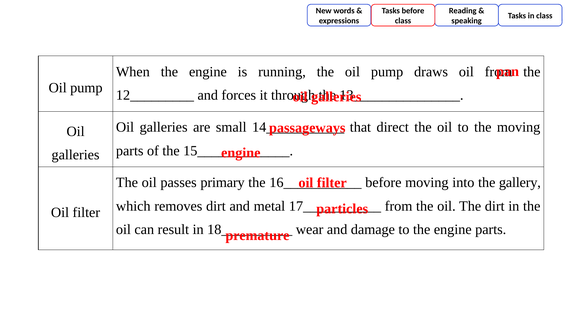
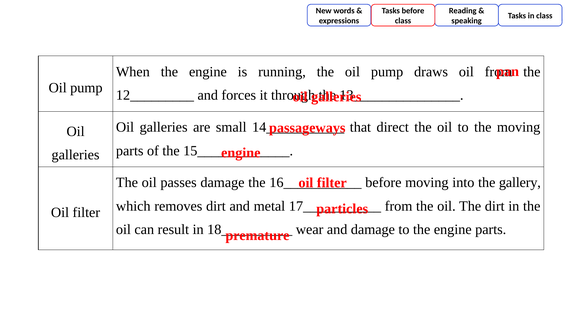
passes primary: primary -> damage
